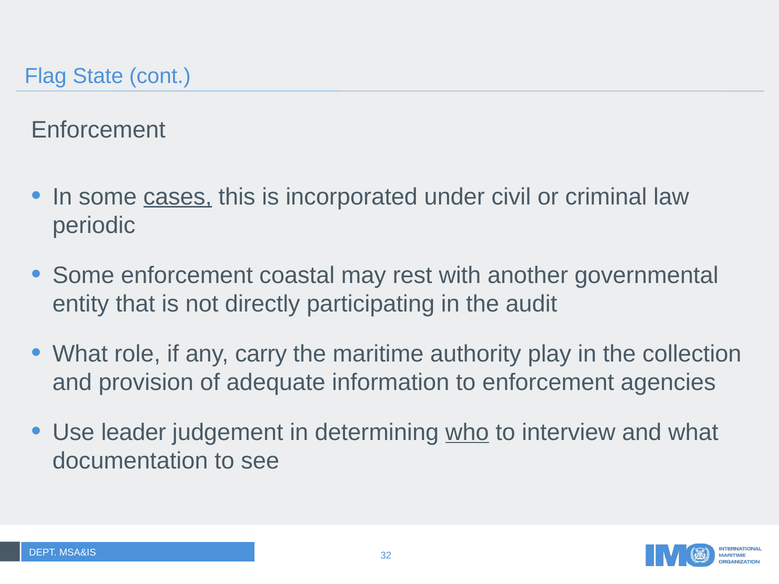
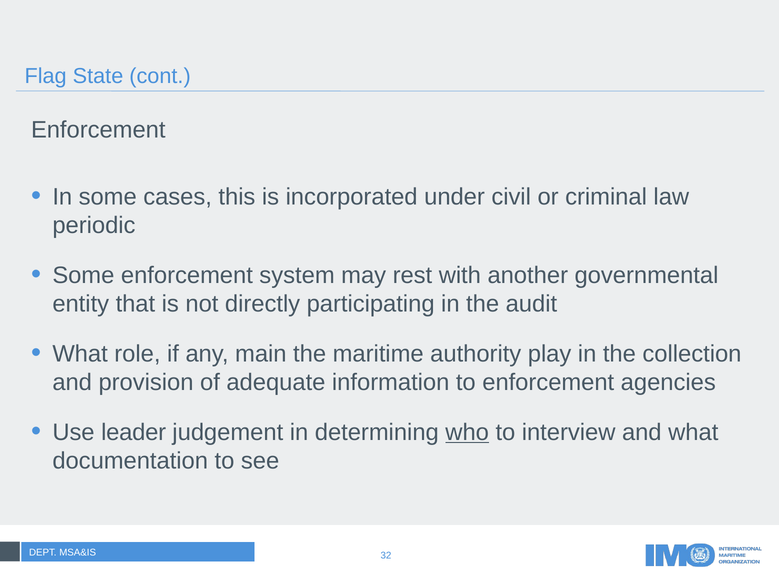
cases underline: present -> none
coastal: coastal -> system
carry: carry -> main
